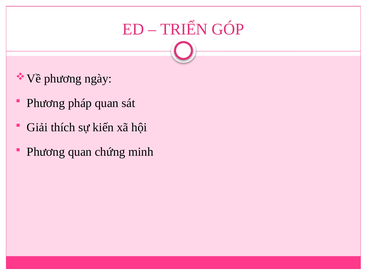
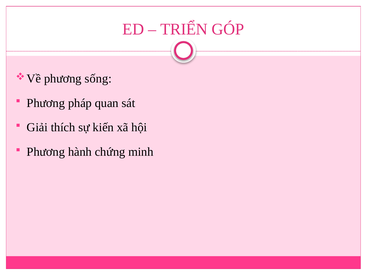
ngày: ngày -> sống
Phương quan: quan -> hành
